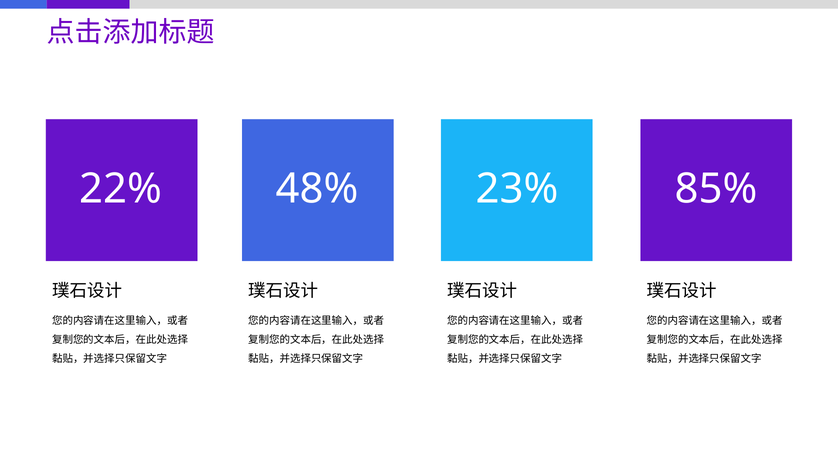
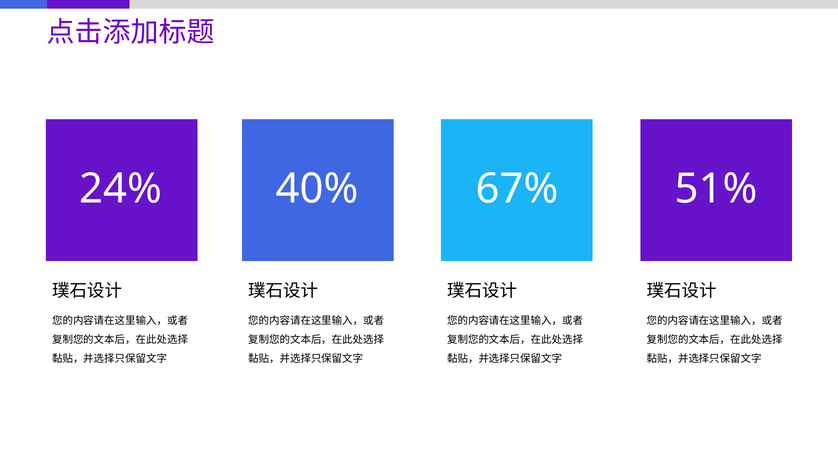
22%: 22% -> 24%
48%: 48% -> 40%
23%: 23% -> 67%
85%: 85% -> 51%
